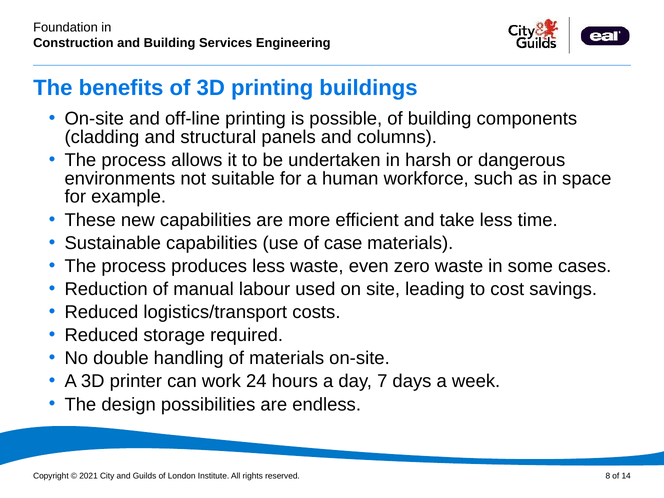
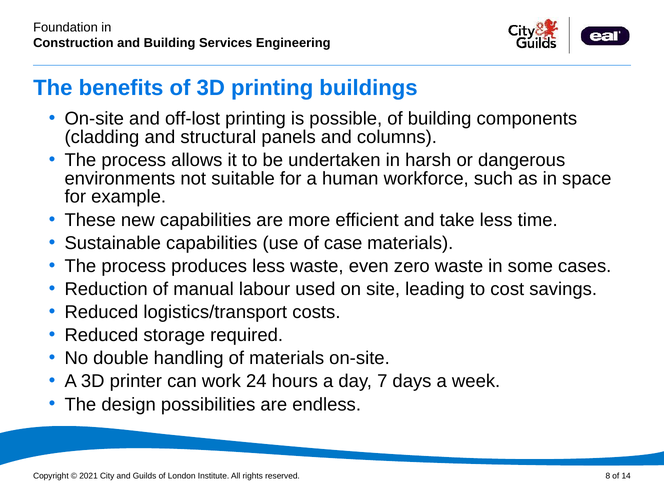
off-line: off-line -> off-lost
